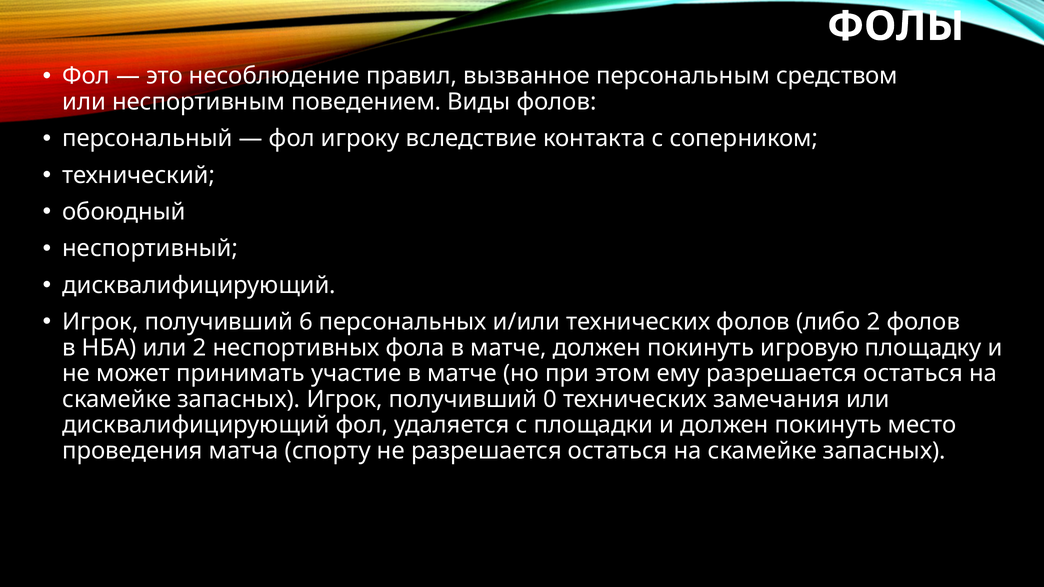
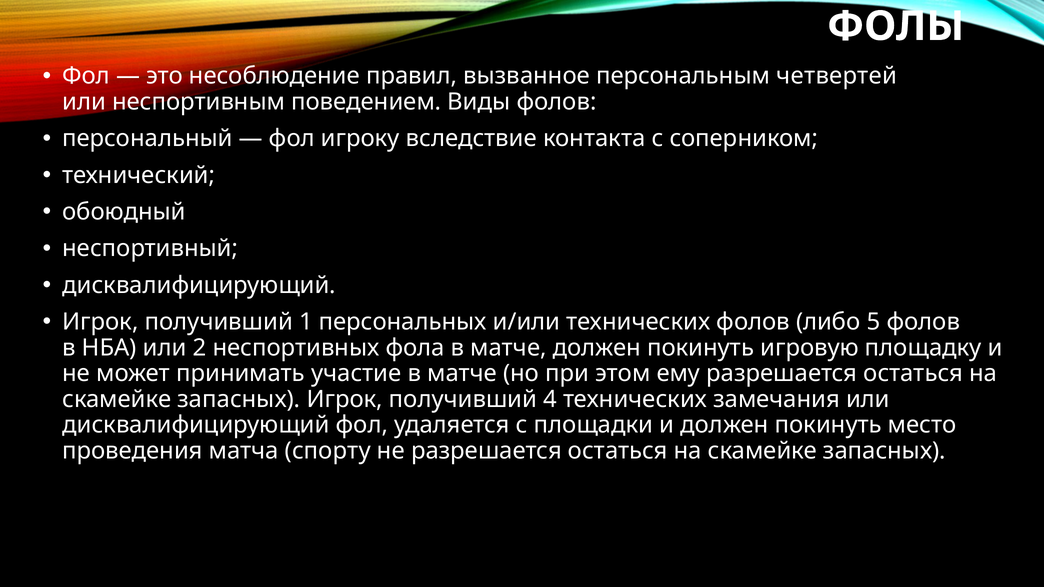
средством: средством -> четвертей
6: 6 -> 1
либо 2: 2 -> 5
0: 0 -> 4
